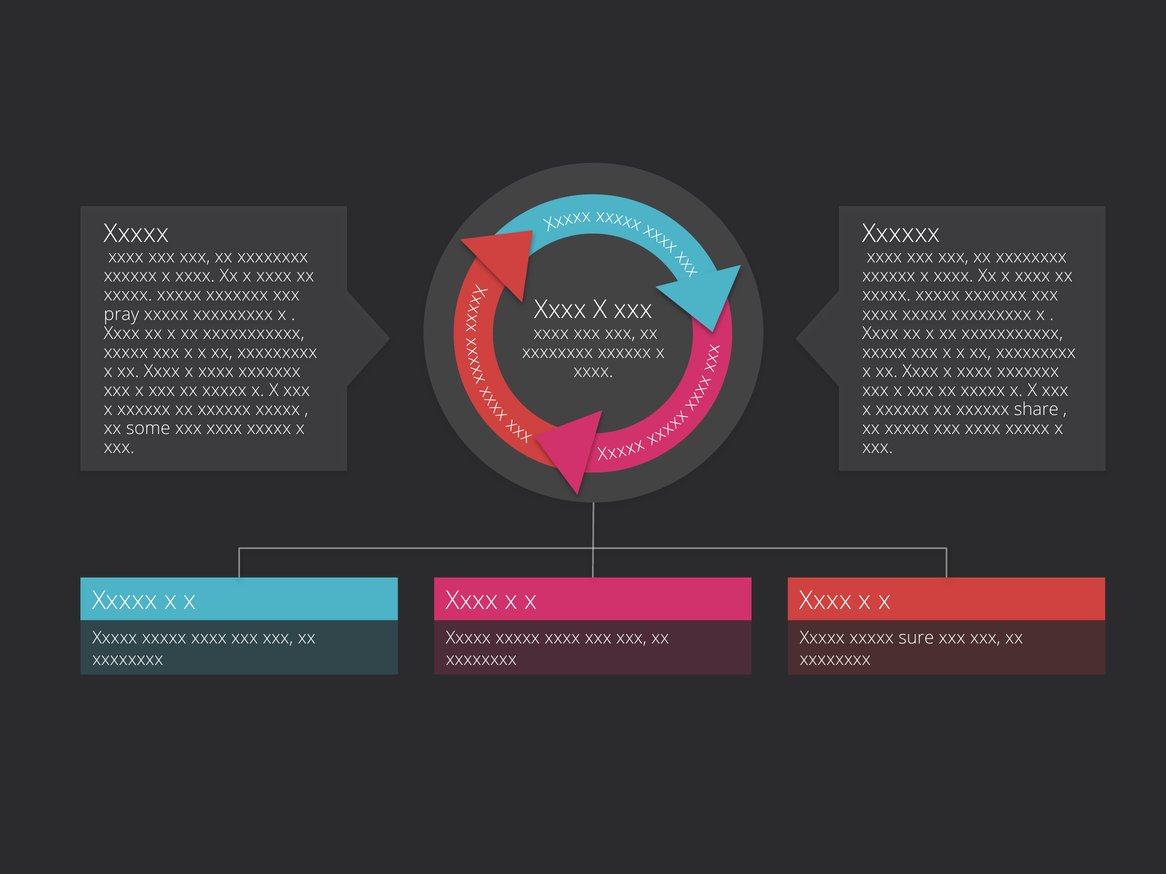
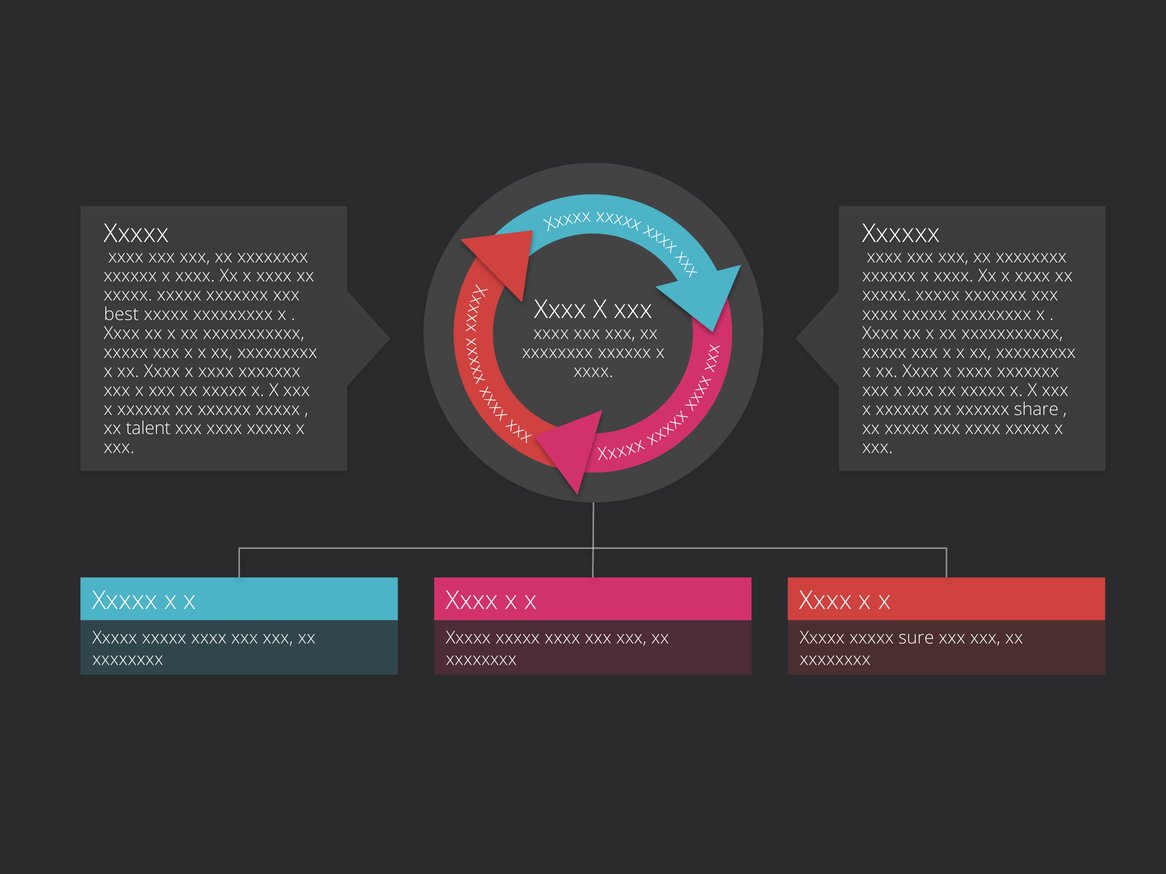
pray: pray -> best
some: some -> talent
